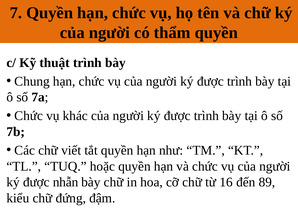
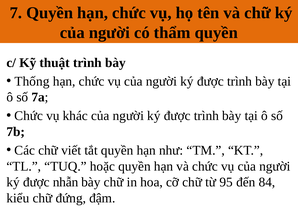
Chung: Chung -> Thống
16: 16 -> 95
89: 89 -> 84
